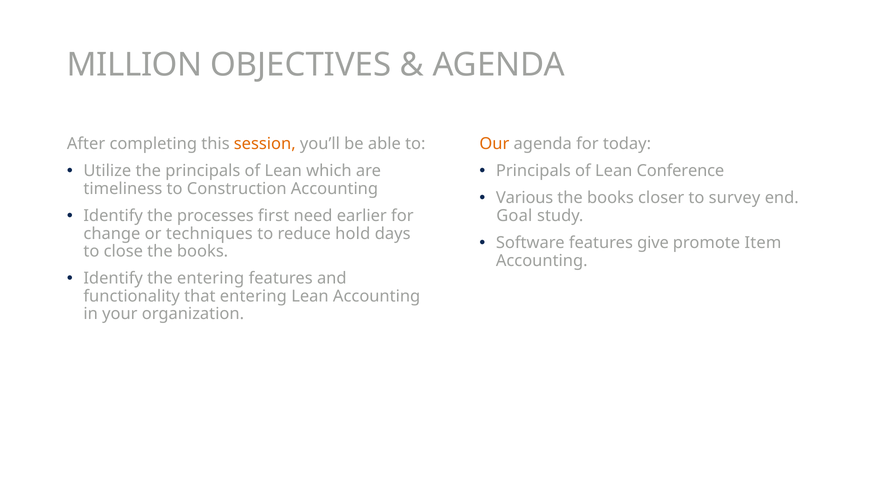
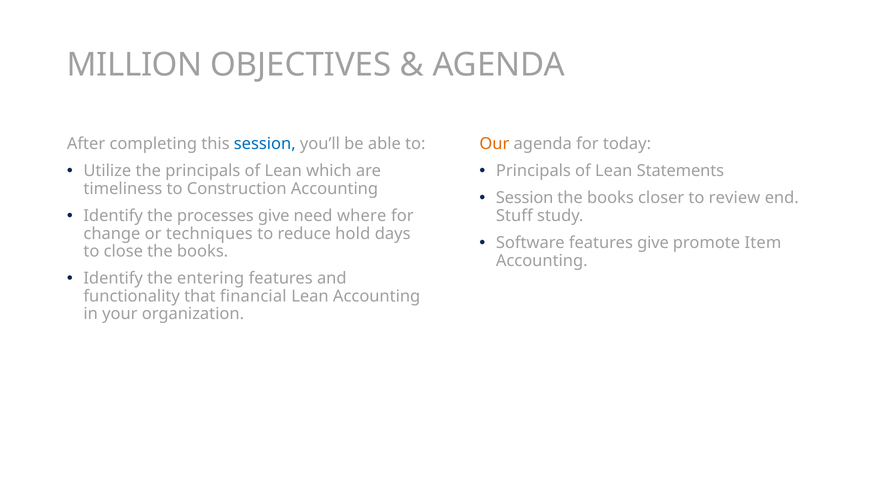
session at (265, 144) colour: orange -> blue
Conference: Conference -> Statements
Various at (525, 198): Various -> Session
survey: survey -> review
processes first: first -> give
earlier: earlier -> where
Goal: Goal -> Stuff
that entering: entering -> financial
